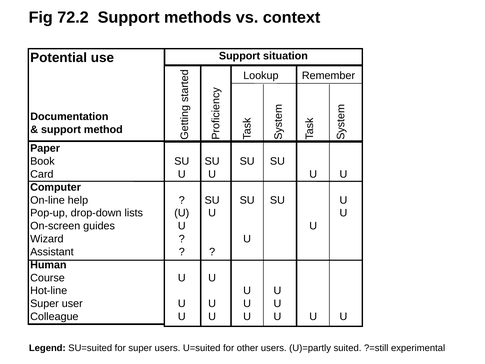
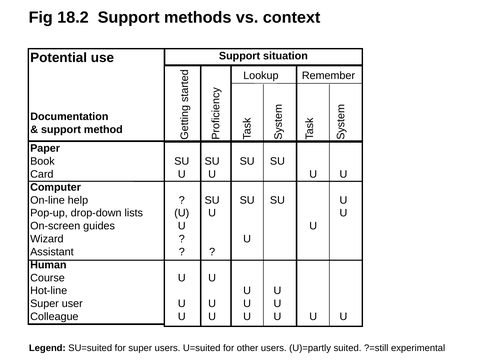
72.2: 72.2 -> 18.2
